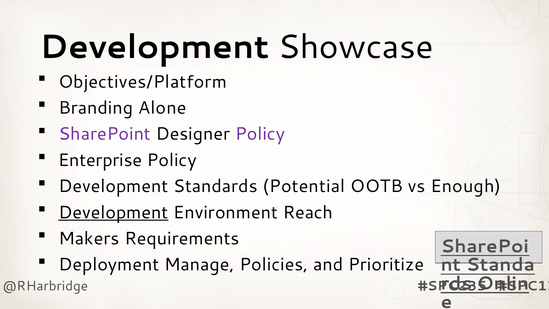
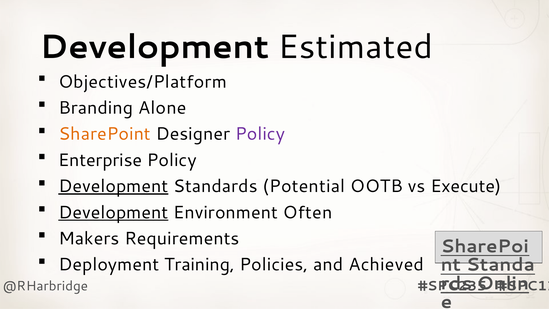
Showcase: Showcase -> Estimated
SharePoint colour: purple -> orange
Development at (113, 186) underline: none -> present
Enough: Enough -> Execute
Reach: Reach -> Often
Manage: Manage -> Training
Prioritize: Prioritize -> Achieved
